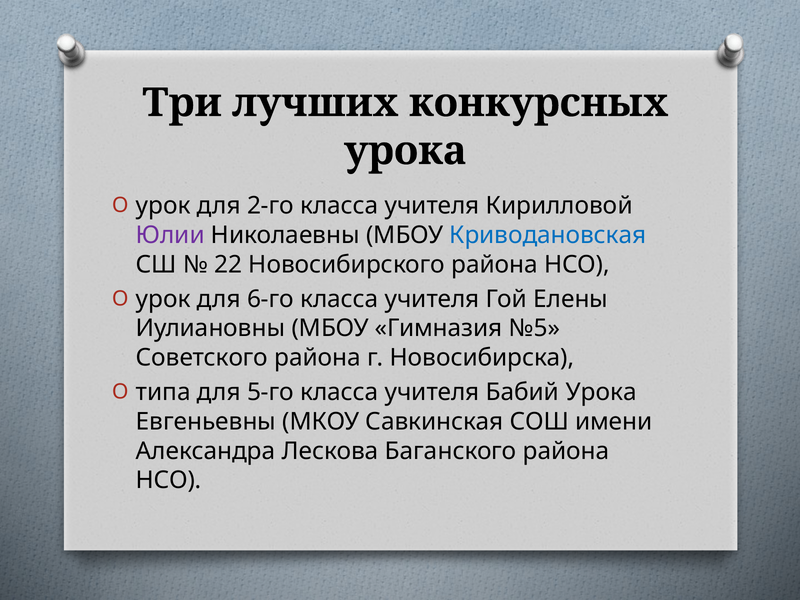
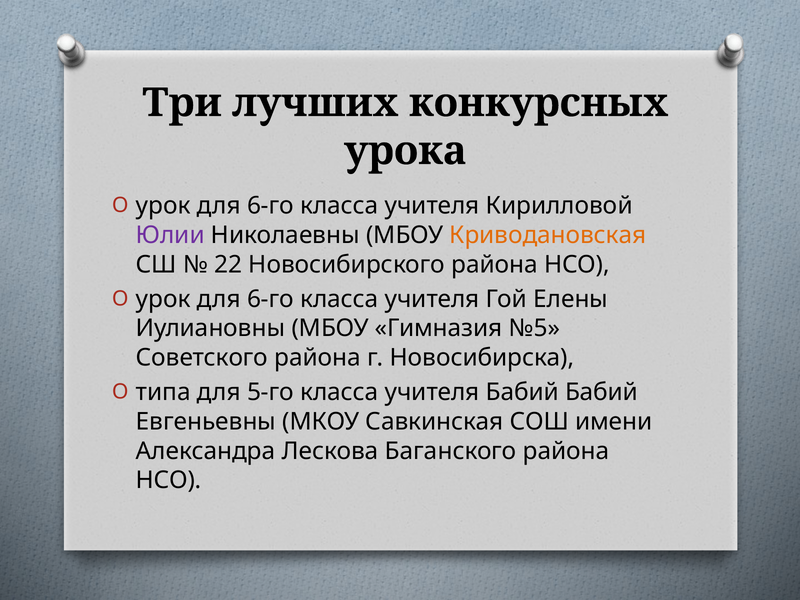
2-го at (271, 206): 2-го -> 6-го
Криводановская colour: blue -> orange
Бабий Урока: Урока -> Бабий
